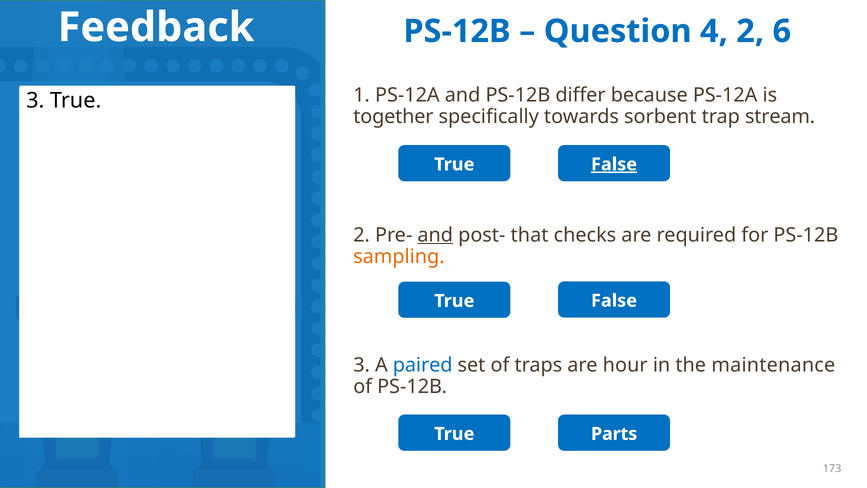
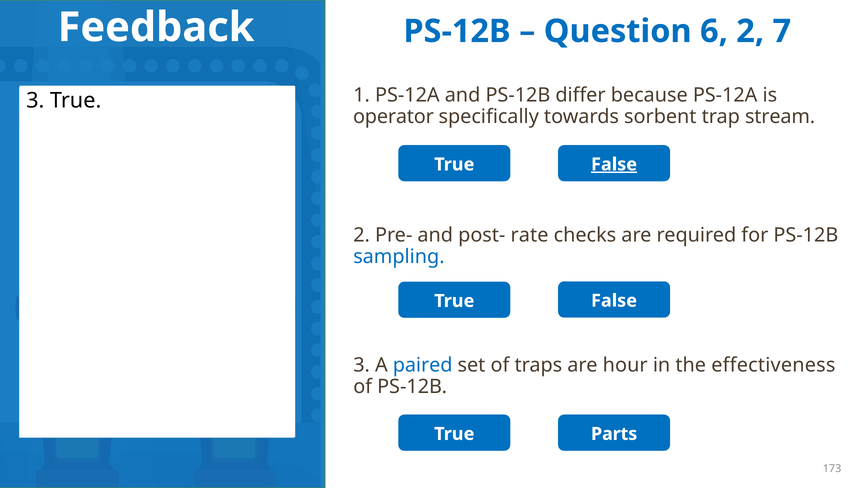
4: 4 -> 6
6: 6 -> 7
together: together -> operator
and at (435, 235) underline: present -> none
that: that -> rate
sampling colour: orange -> blue
maintenance: maintenance -> effectiveness
